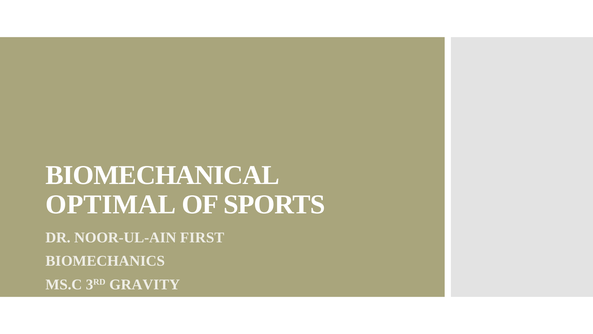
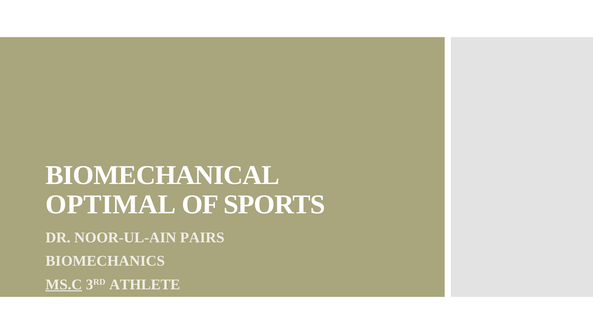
FIRST: FIRST -> PAIRS
MS.C underline: none -> present
GRAVITY: GRAVITY -> ATHLETE
